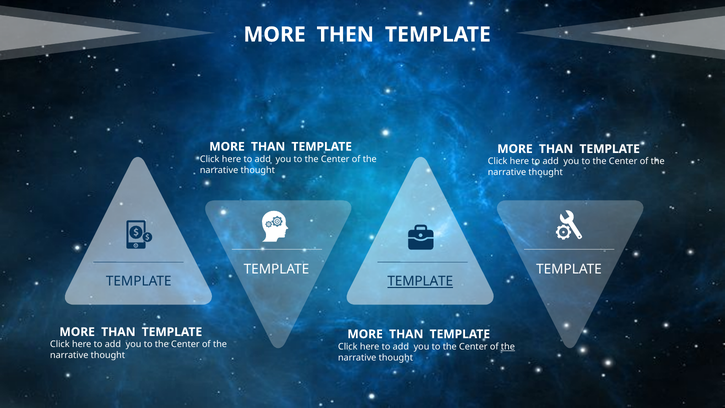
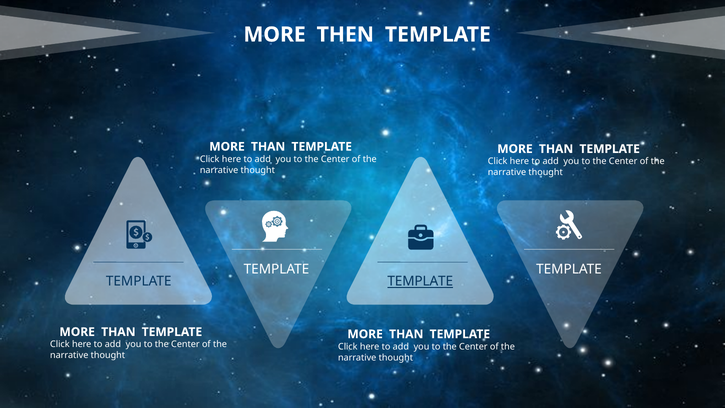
the at (508, 347) underline: present -> none
